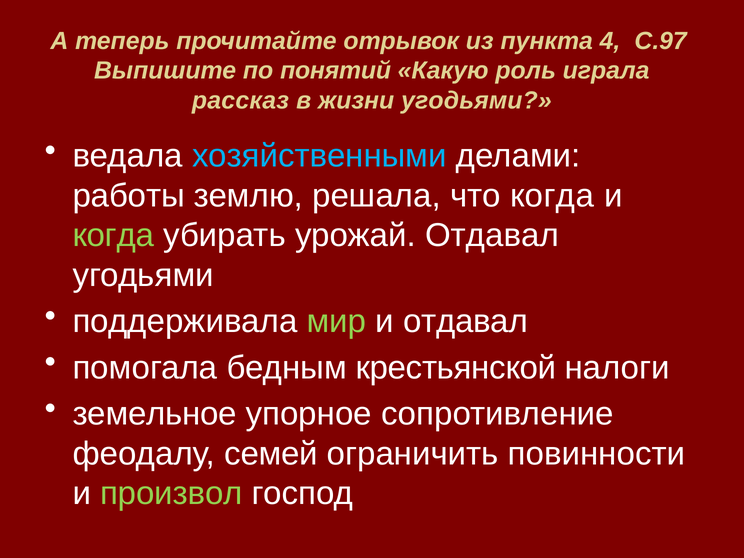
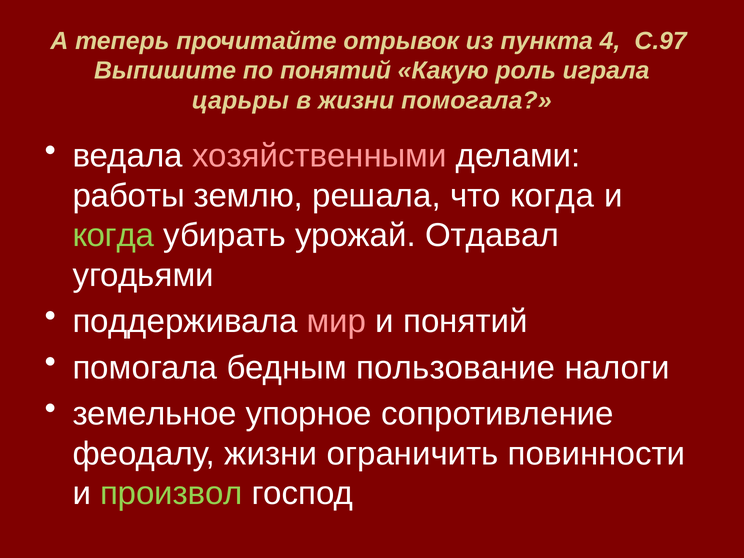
рассказ: рассказ -> царьры
жизни угодьями: угодьями -> помогала
хозяйственными colour: light blue -> pink
мир colour: light green -> pink
и отдавал: отдавал -> понятий
крестьянской: крестьянской -> пользование
феодалу семей: семей -> жизни
